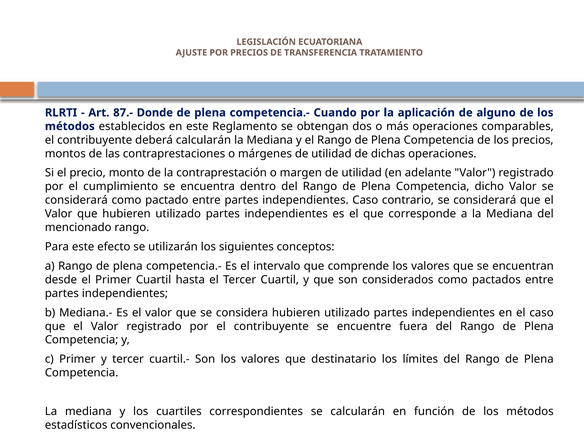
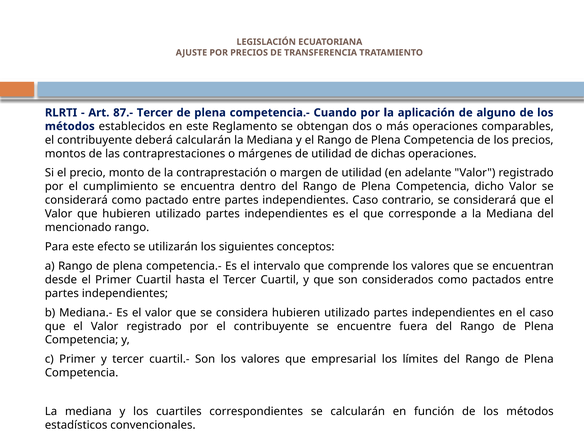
87.- Donde: Donde -> Tercer
destinatario: destinatario -> empresarial
